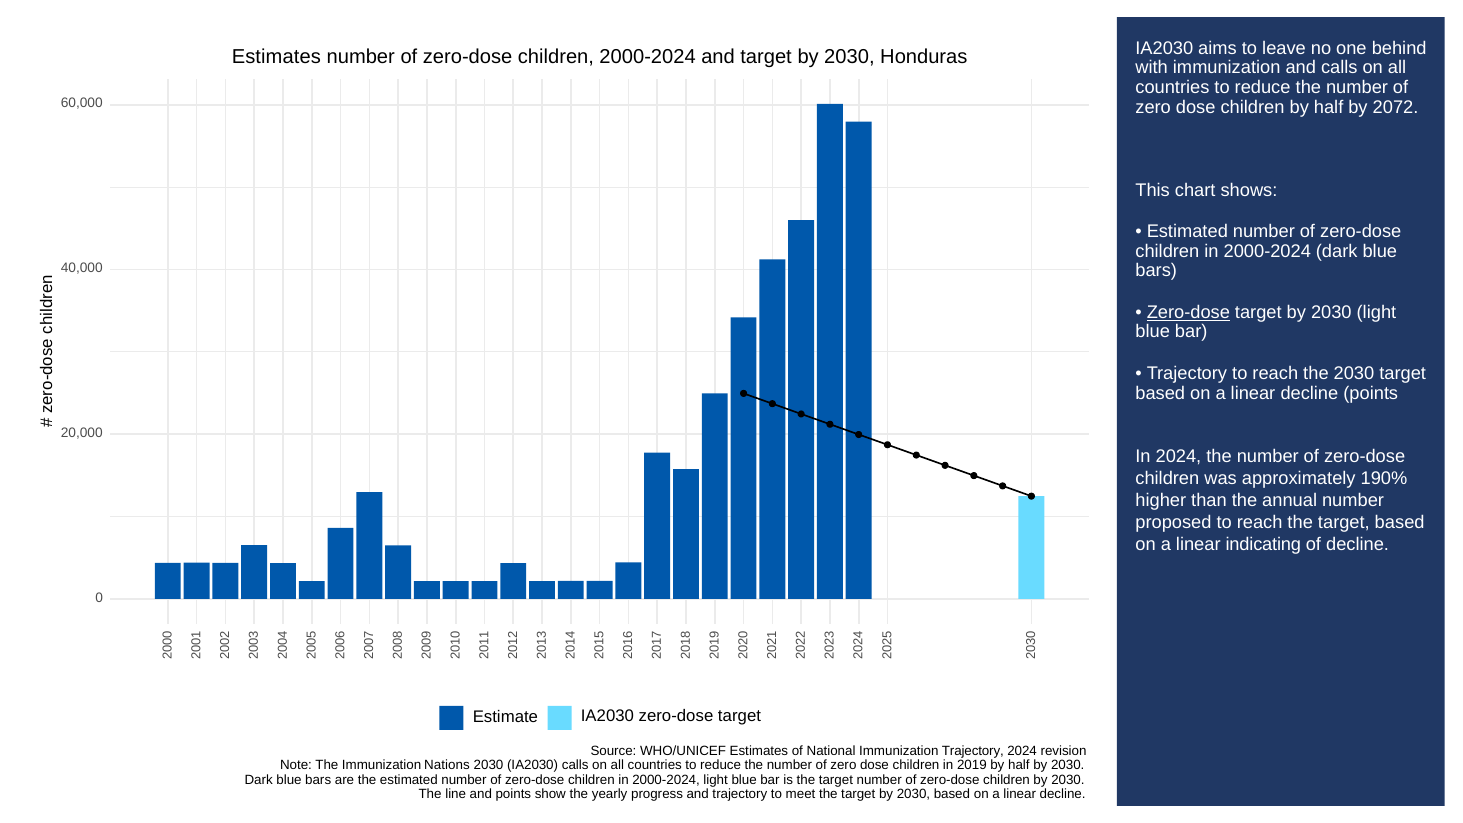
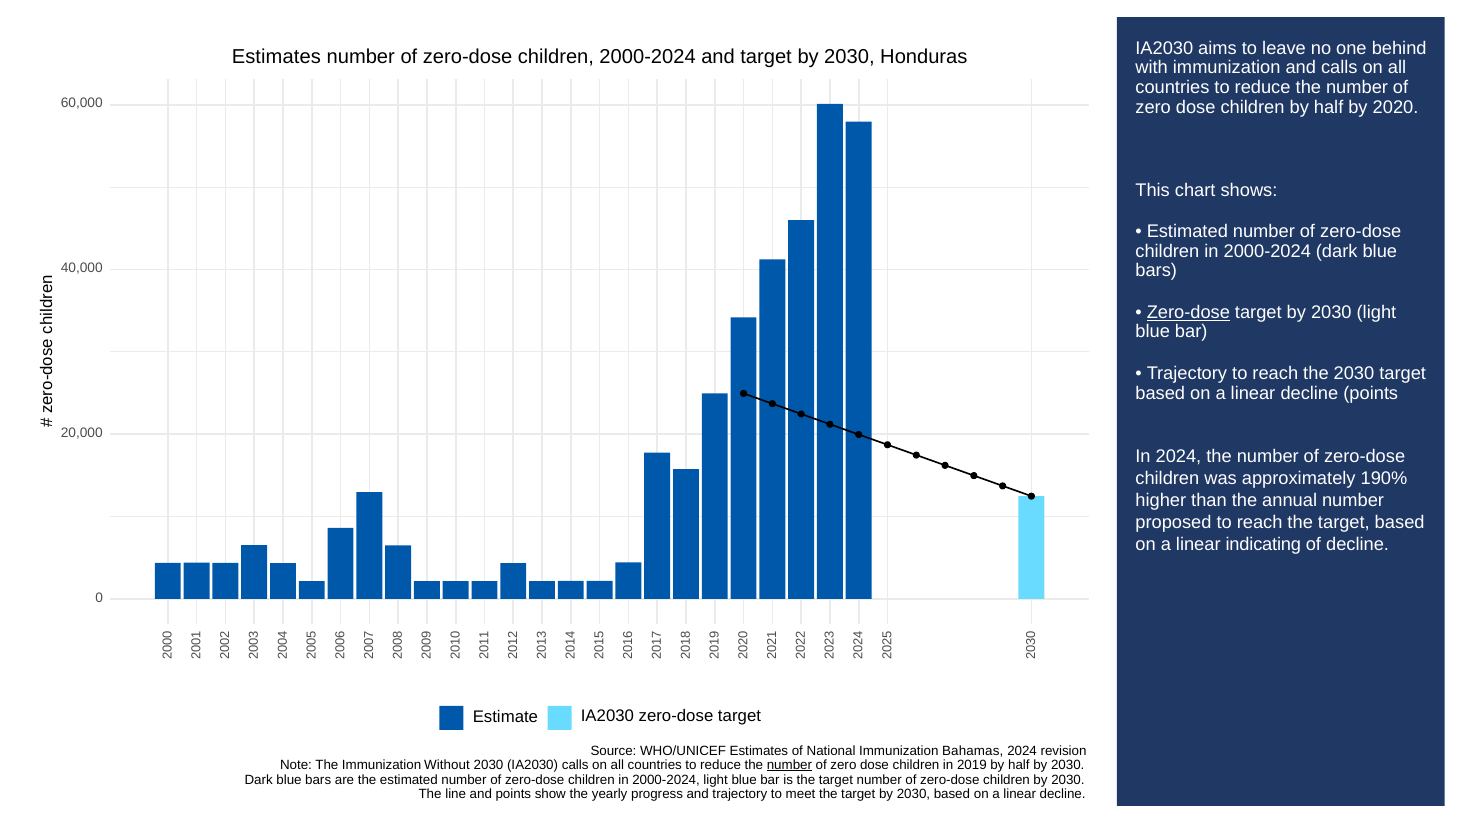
2072: 2072 -> 2020
Immunization Trajectory: Trajectory -> Bahamas
Nations: Nations -> Without
number at (789, 765) underline: none -> present
